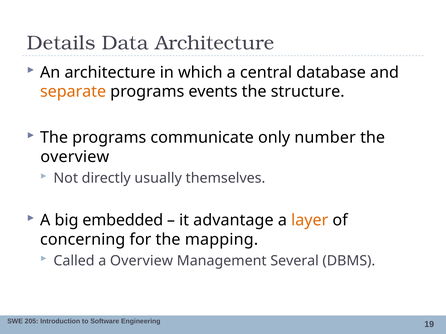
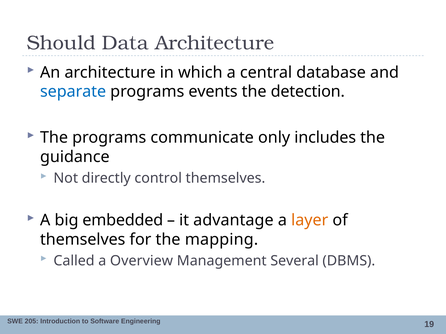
Details: Details -> Should
separate colour: orange -> blue
structure: structure -> detection
number: number -> includes
overview at (75, 157): overview -> guidance
usually: usually -> control
concerning at (83, 240): concerning -> themselves
